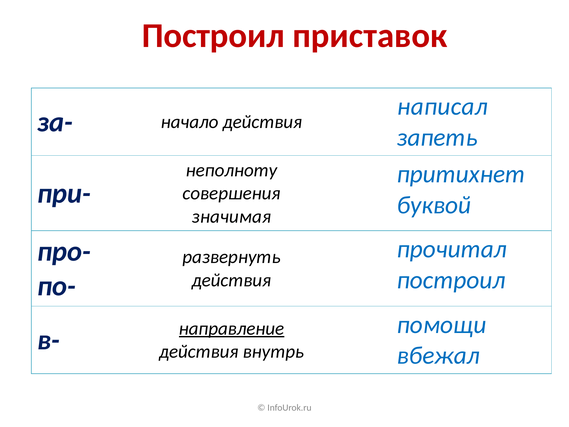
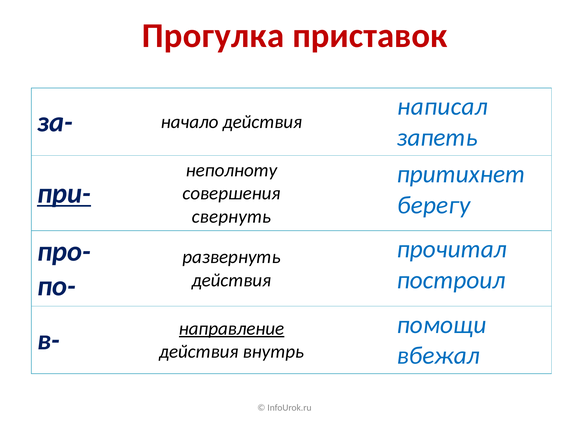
Построил at (213, 36): Построил -> Прогулка
при- underline: none -> present
буквой: буквой -> берегу
значимая: значимая -> свернуть
